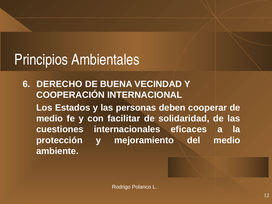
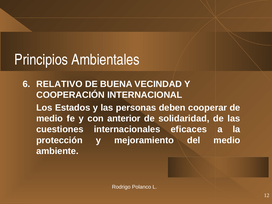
DERECHO: DERECHO -> RELATIVO
facilitar: facilitar -> anterior
